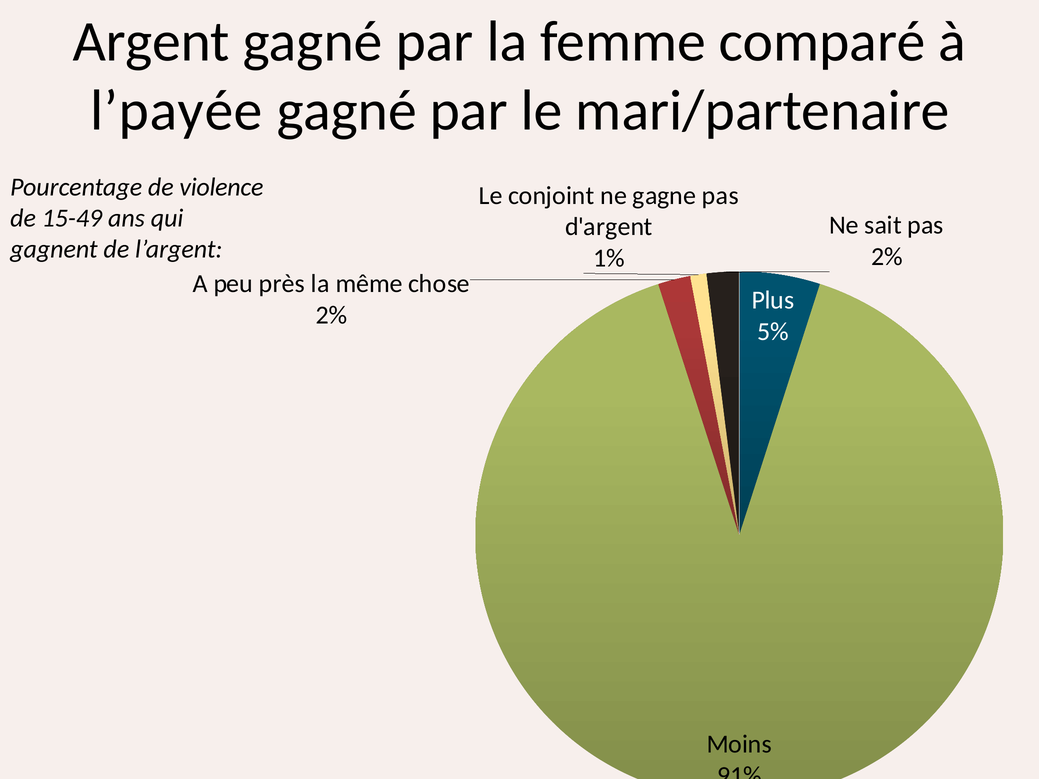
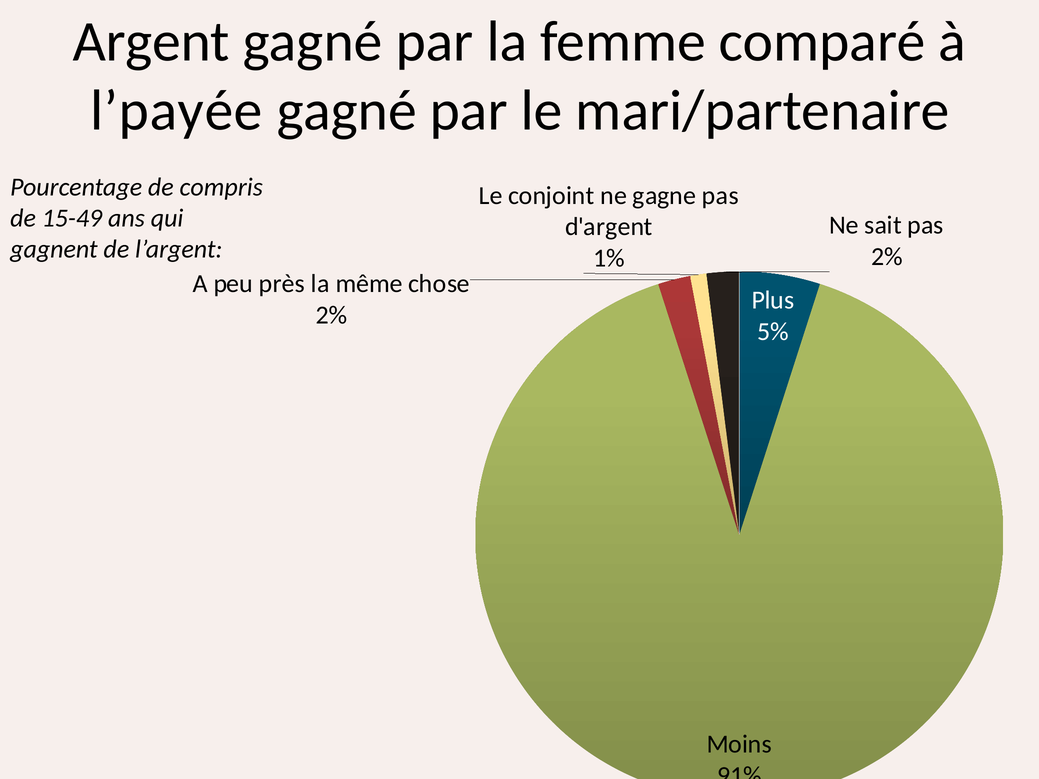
violence: violence -> compris
